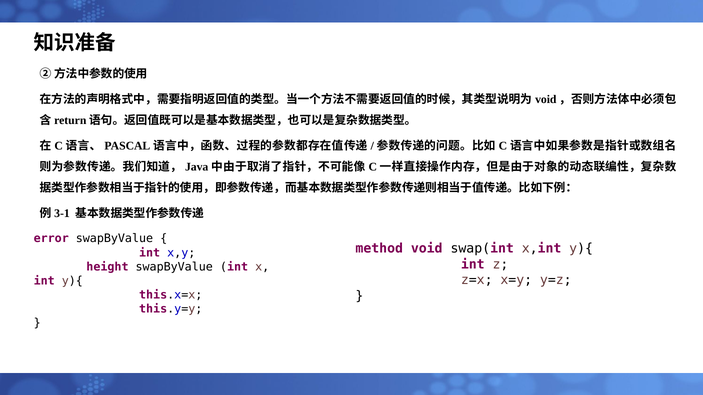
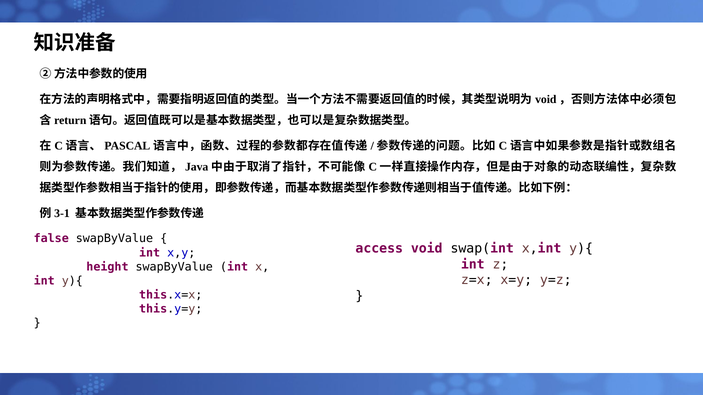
error: error -> false
method: method -> access
